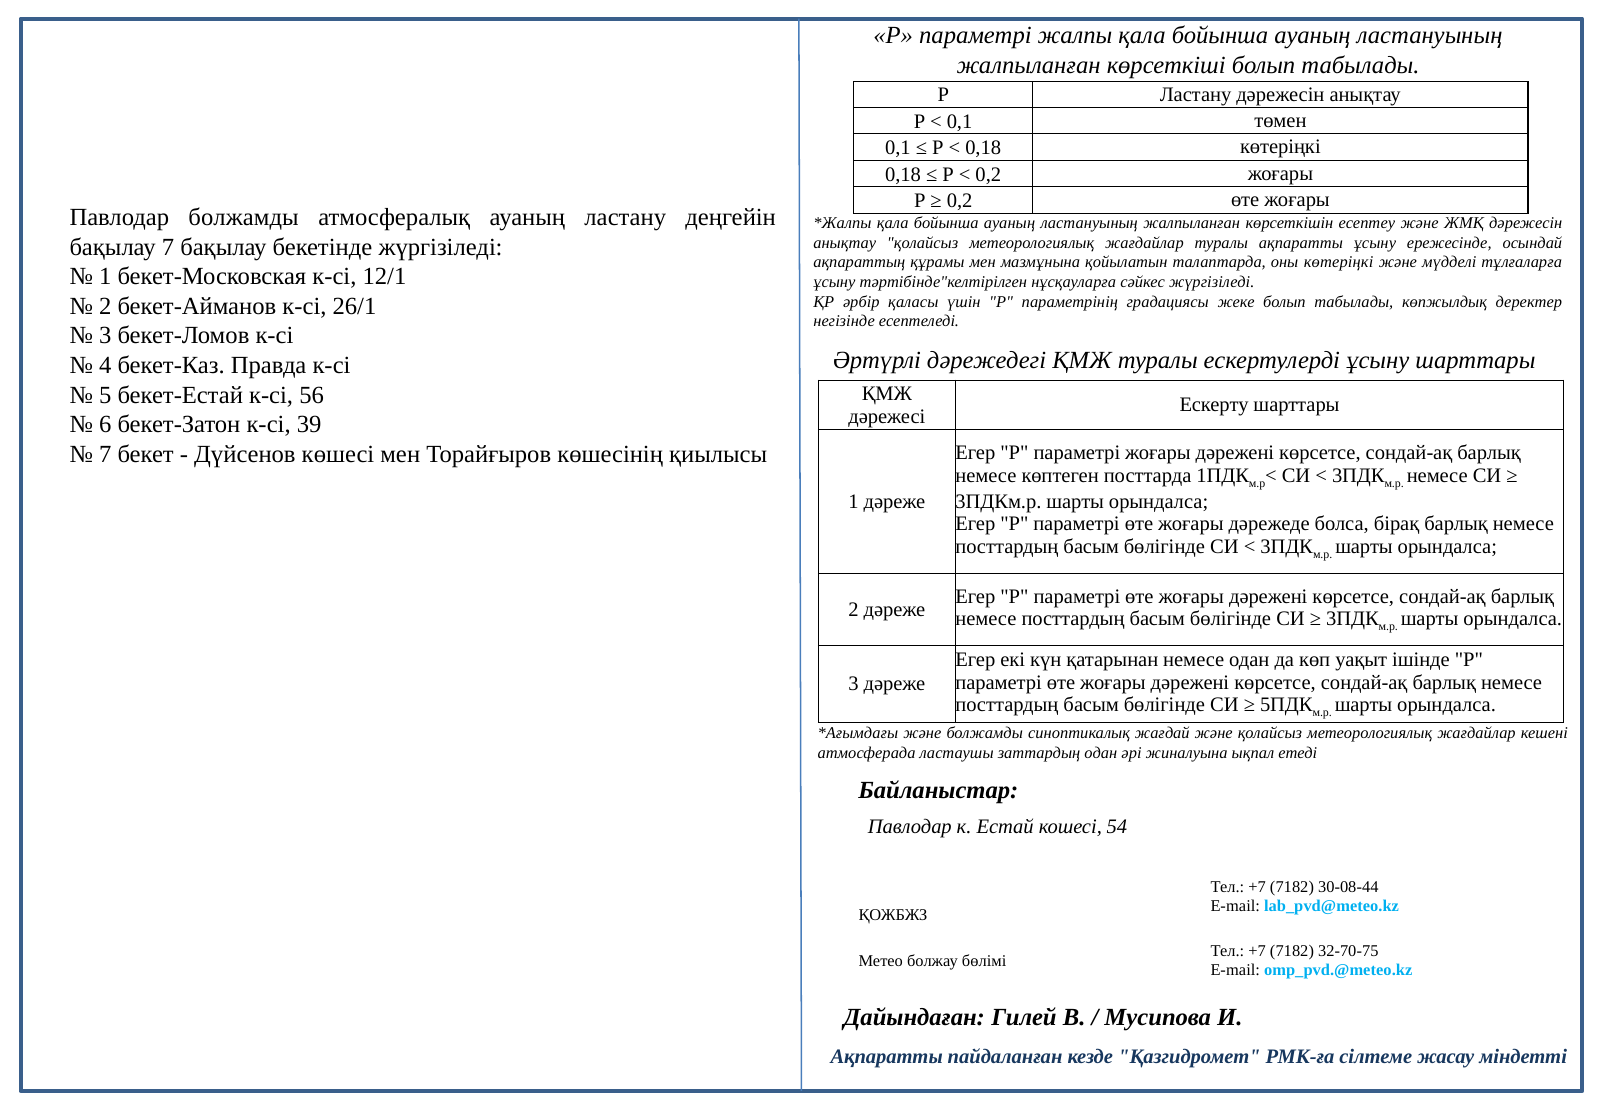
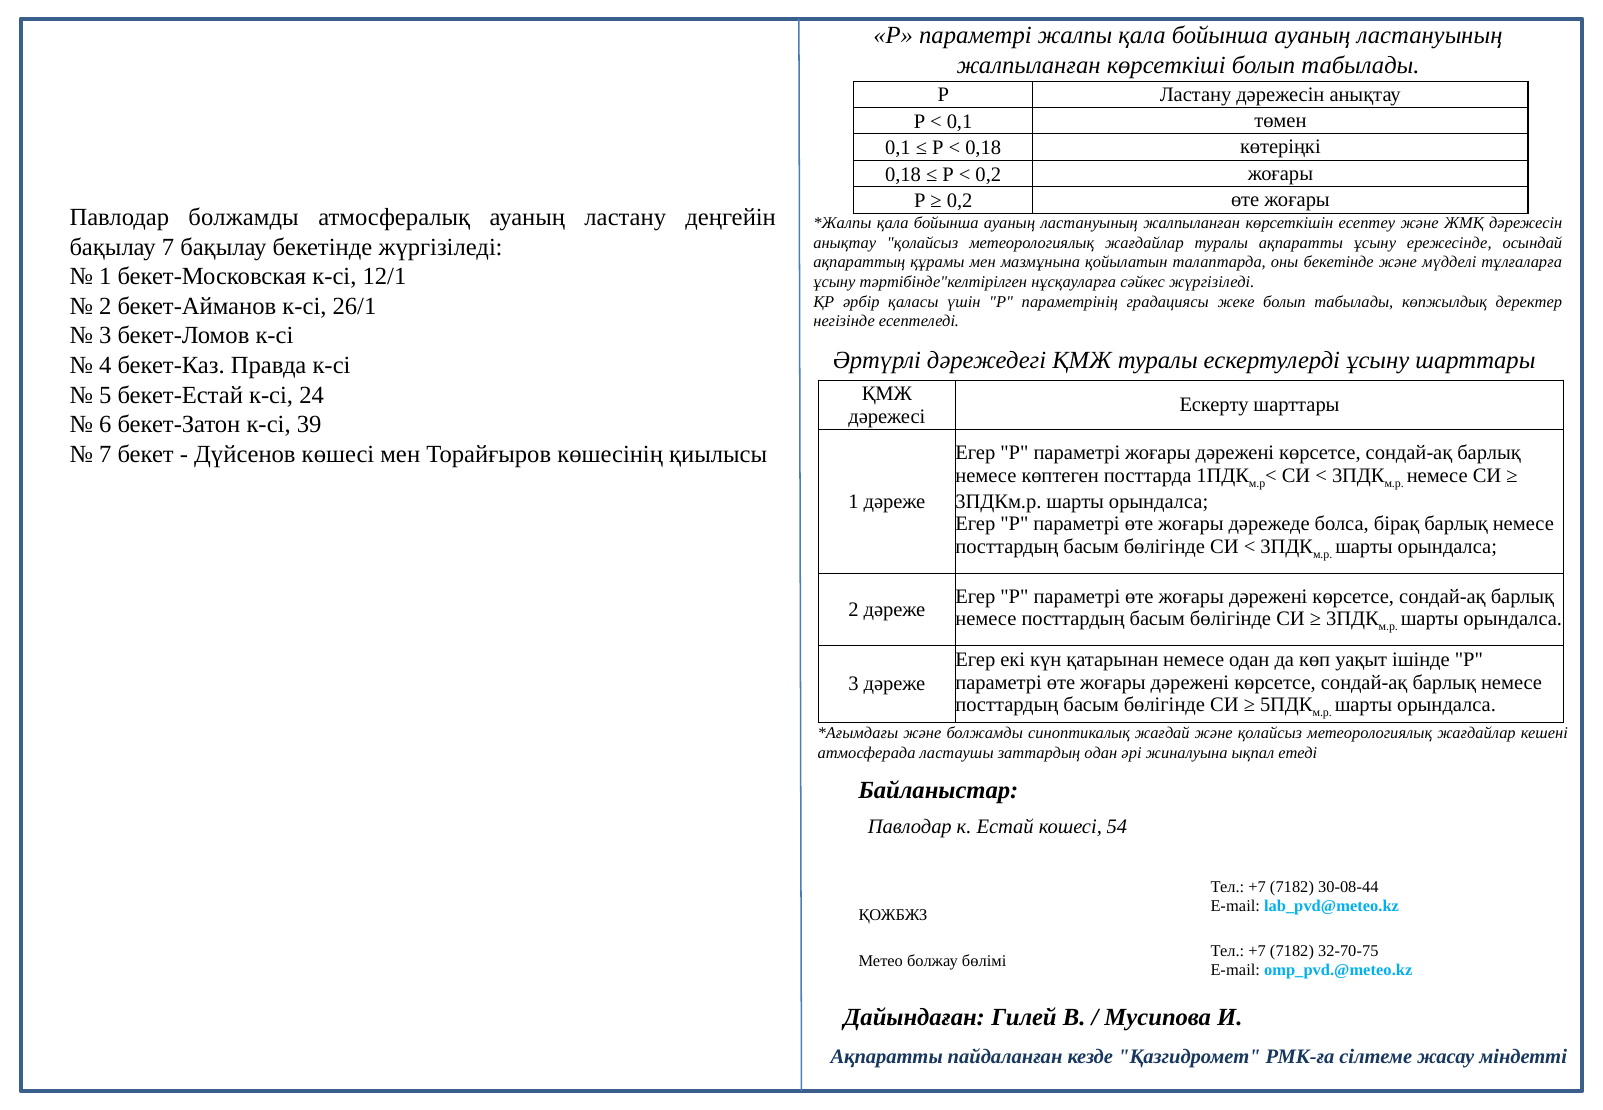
оны көтеріңкі: көтеріңкі -> бекетінде
56: 56 -> 24
